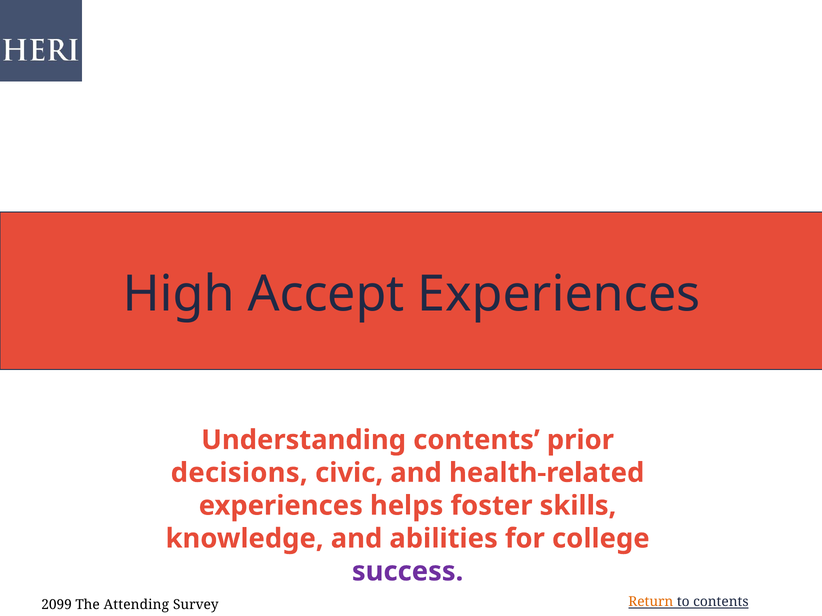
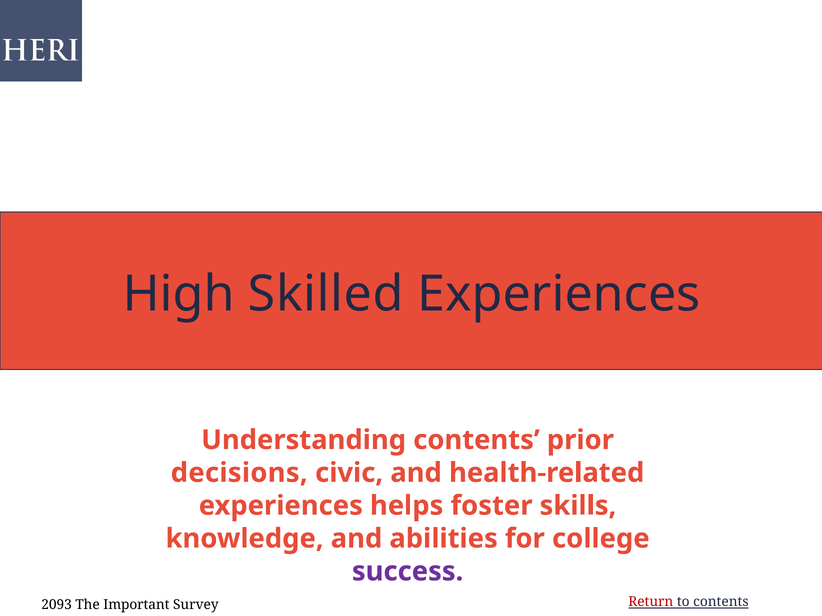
Accept: Accept -> Skilled
2099: 2099 -> 2093
Attending: Attending -> Important
Return colour: orange -> red
